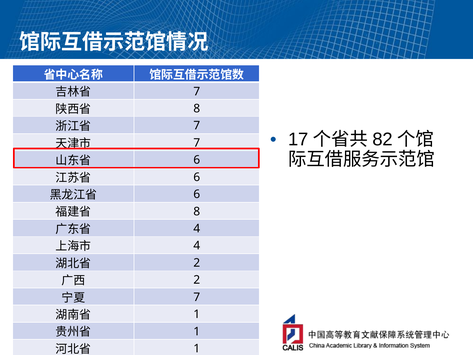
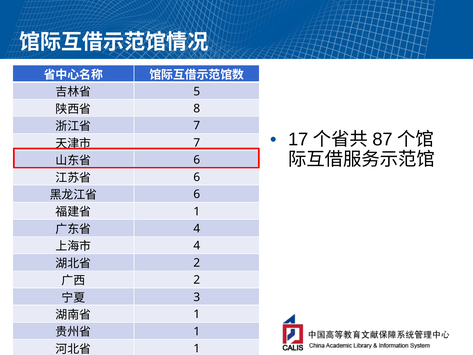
7 at (197, 91): 7 -> 5
82: 82 -> 87
8 at (197, 211): 8 -> 1
7 at (197, 297): 7 -> 3
